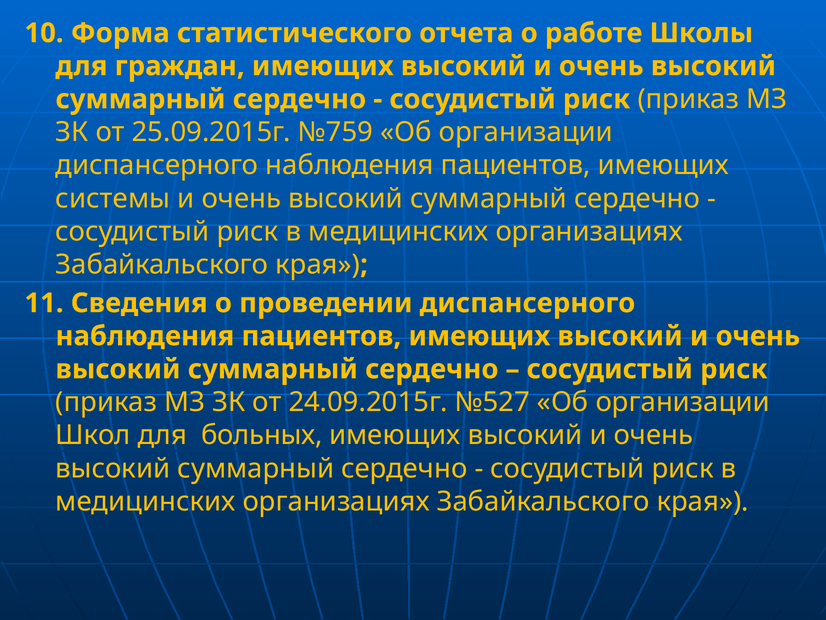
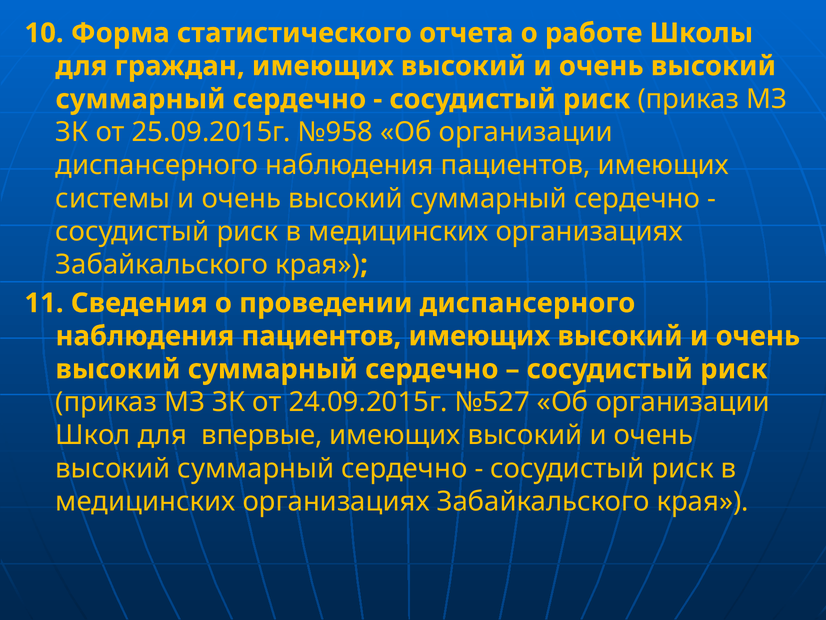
№759: №759 -> №958
больных: больных -> впервые
